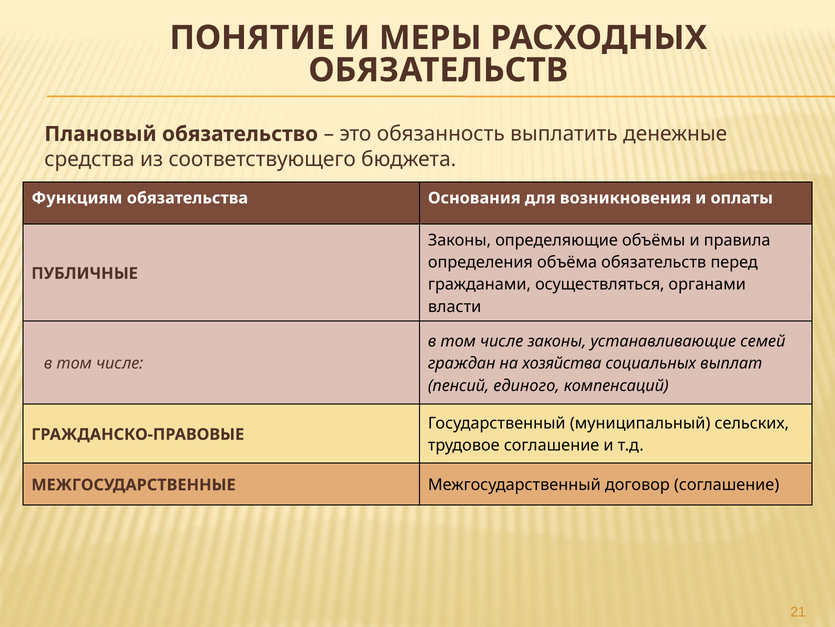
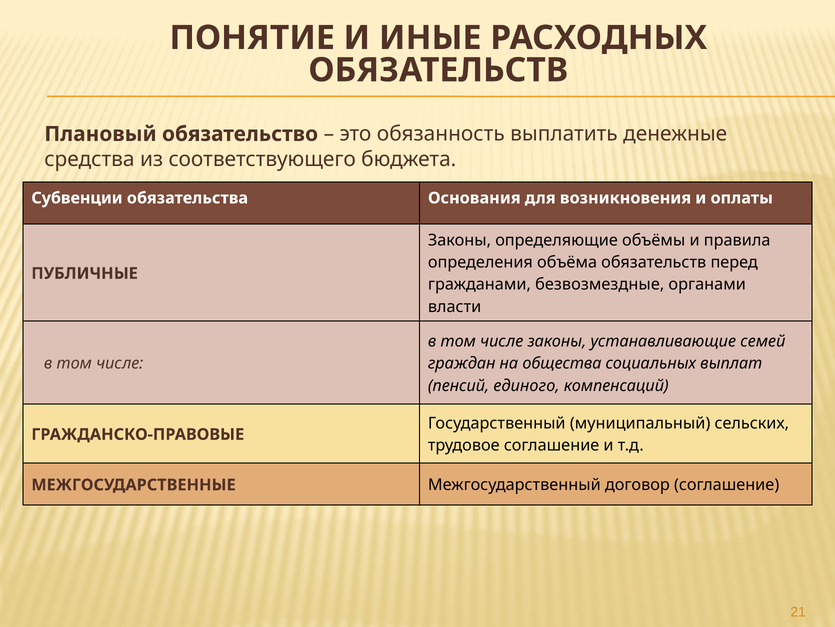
МЕРЫ: МЕРЫ -> ИНЫЕ
Функциям: Функциям -> Субвенции
осуществляться: осуществляться -> безвозмездные
хозяйства: хозяйства -> общества
